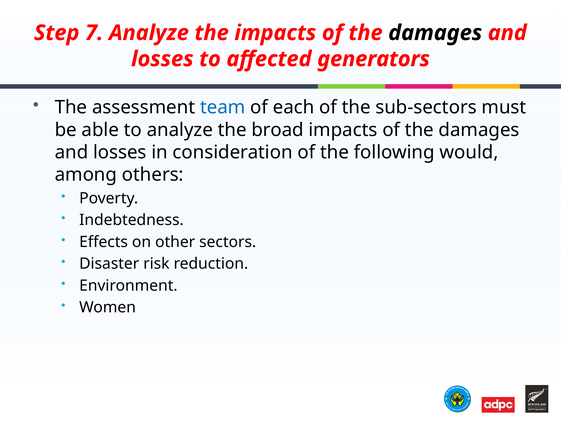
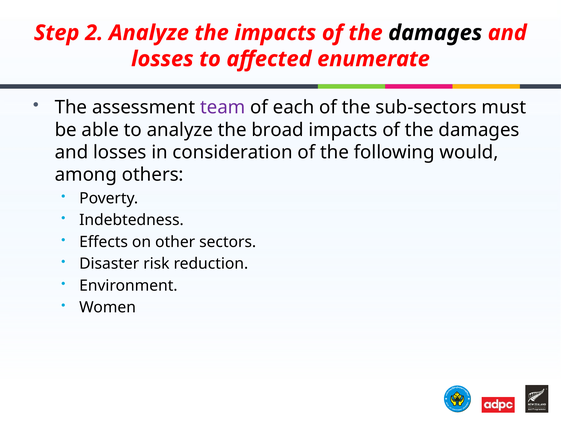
7: 7 -> 2
generators: generators -> enumerate
team colour: blue -> purple
